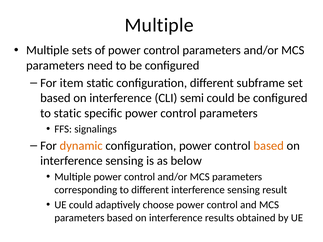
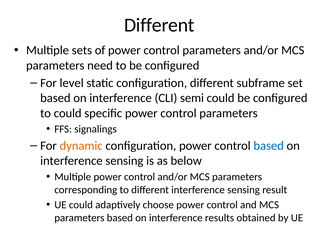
Multiple at (159, 25): Multiple -> Different
item: item -> level
to static: static -> could
based at (269, 146) colour: orange -> blue
